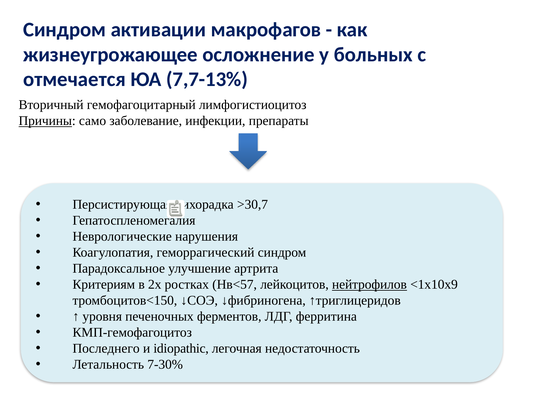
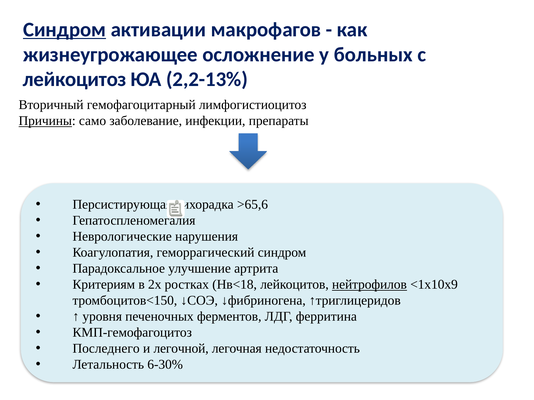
Синдром at (65, 30) underline: none -> present
отмечается: отмечается -> лейкоцитоз
7,7-13%: 7,7-13% -> 2,2-13%
>30,7: >30,7 -> >65,6
Нв<57: Нв<57 -> Нв<18
idiopathic: idiopathic -> легочной
7-30%: 7-30% -> 6-30%
